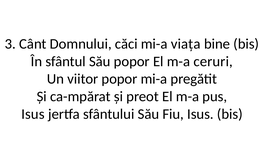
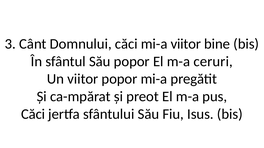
mi-a viața: viața -> viitor
Isus at (33, 114): Isus -> Căci
